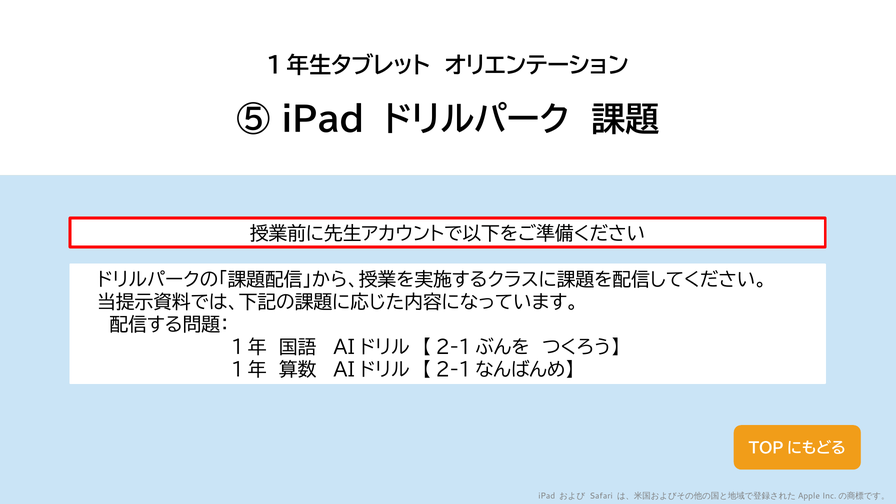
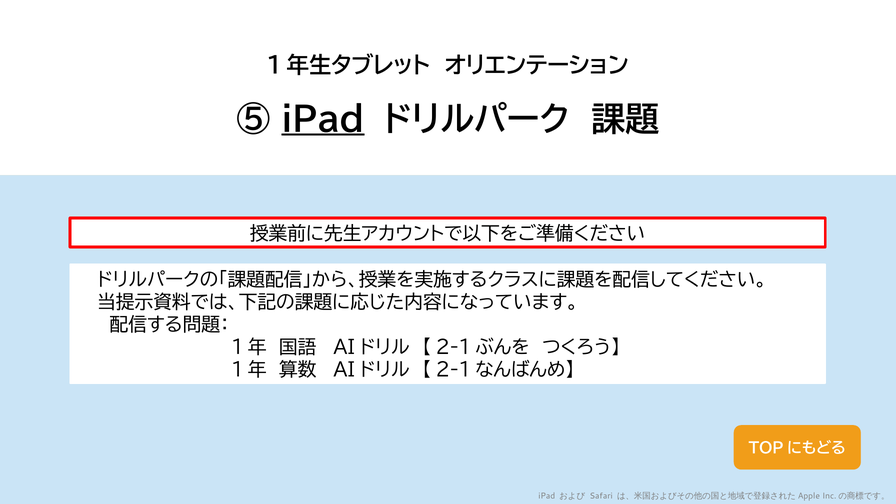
iPad at (323, 120) underline: none -> present
